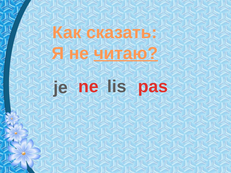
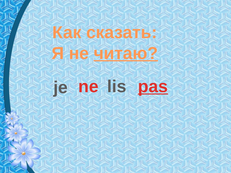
pas underline: none -> present
